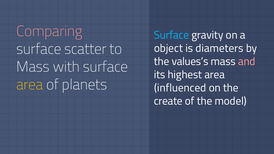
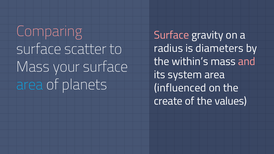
Surface at (171, 35) colour: light blue -> pink
object: object -> radius
values’s: values’s -> within’s
with: with -> your
highest: highest -> system
area at (30, 85) colour: yellow -> light blue
model: model -> values
